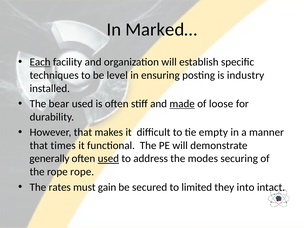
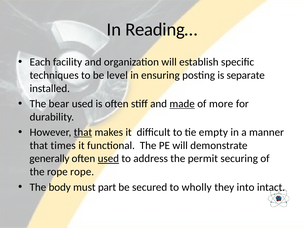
Marked…: Marked… -> Reading…
Each underline: present -> none
industry: industry -> separate
loose: loose -> more
that at (83, 132) underline: none -> present
modes: modes -> permit
rates: rates -> body
gain: gain -> part
limited: limited -> wholly
